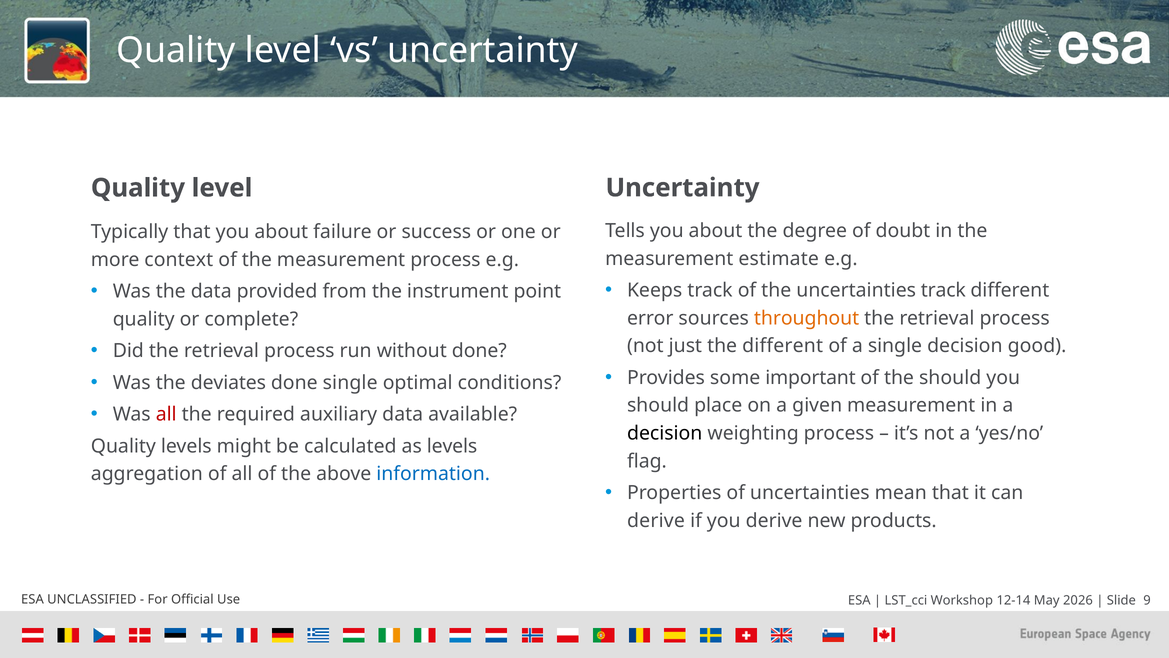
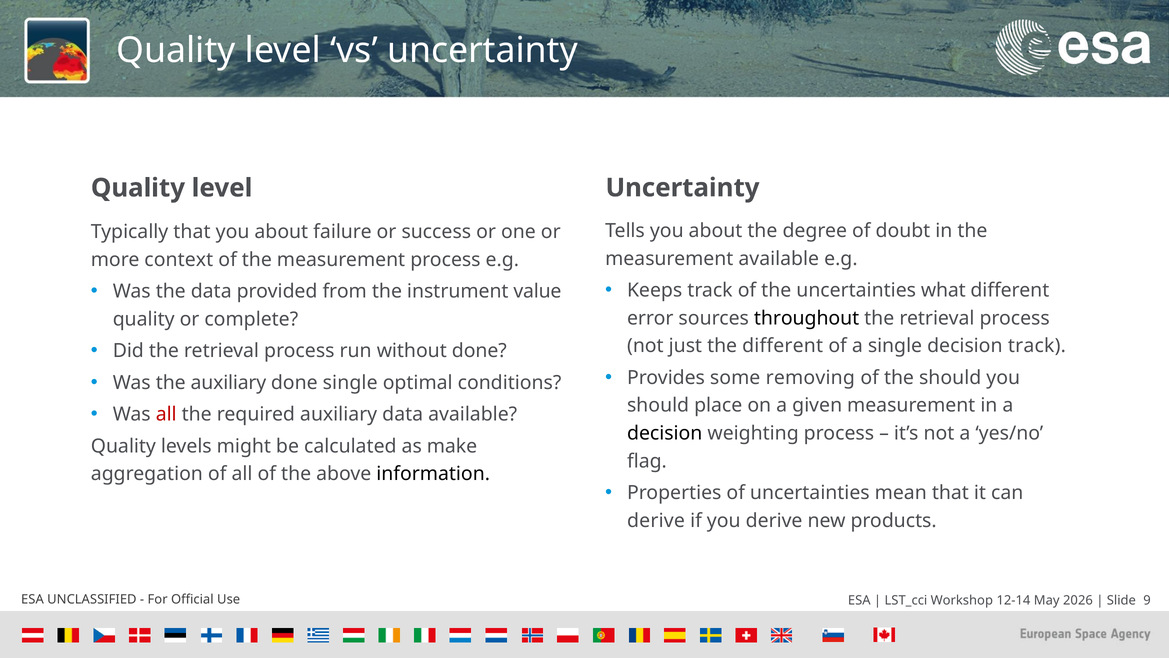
measurement estimate: estimate -> available
uncertainties track: track -> what
point: point -> value
throughout colour: orange -> black
decision good: good -> track
important: important -> removing
the deviates: deviates -> auxiliary
as levels: levels -> make
information colour: blue -> black
